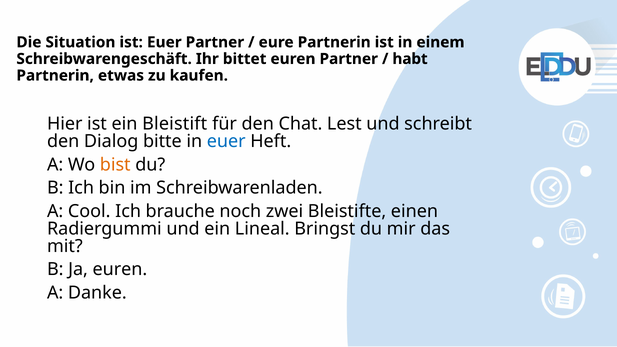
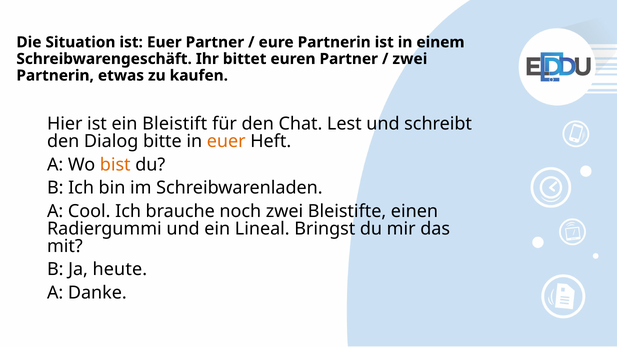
habt at (410, 59): habt -> zwei
euer at (226, 141) colour: blue -> orange
Ja euren: euren -> heute
